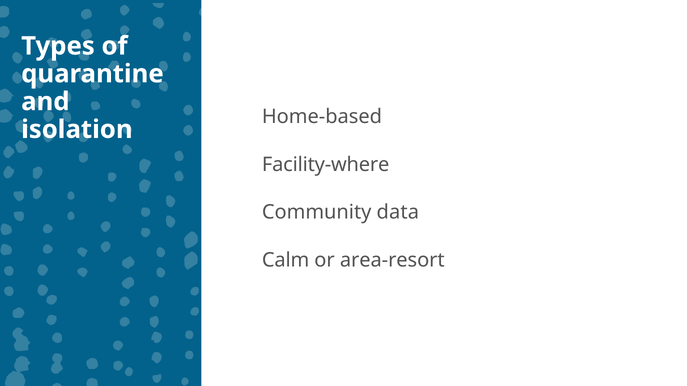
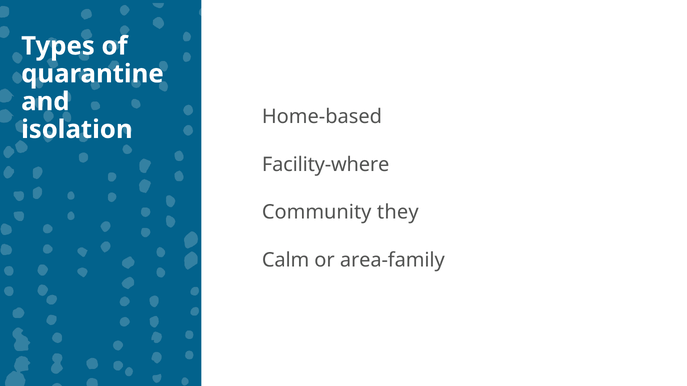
data: data -> they
area-resort: area-resort -> area-family
